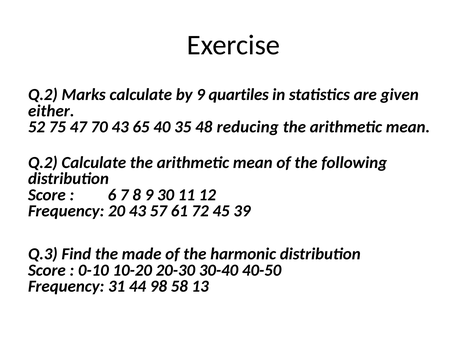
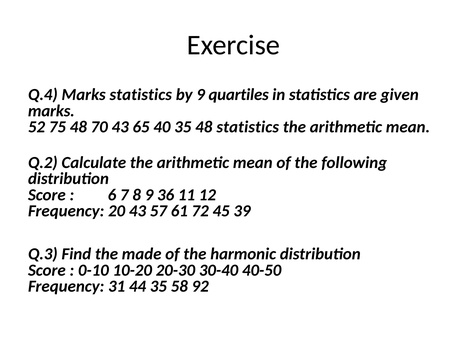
Q.2 at (43, 95): Q.2 -> Q.4
Marks calculate: calculate -> statistics
either at (51, 111): either -> marks
75 47: 47 -> 48
48 reducing: reducing -> statistics
30: 30 -> 36
44 98: 98 -> 35
13: 13 -> 92
